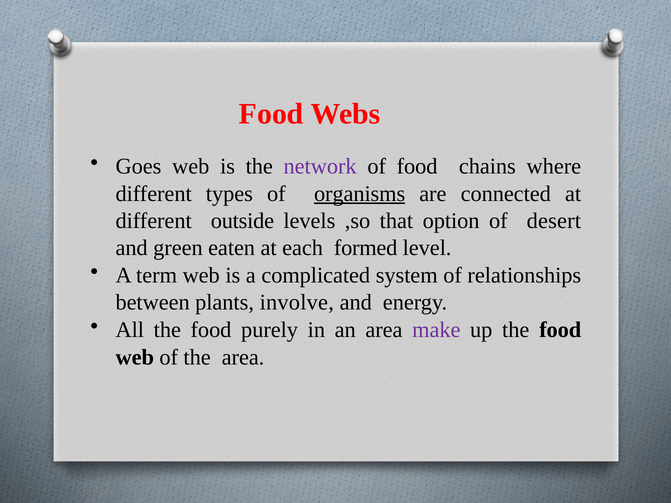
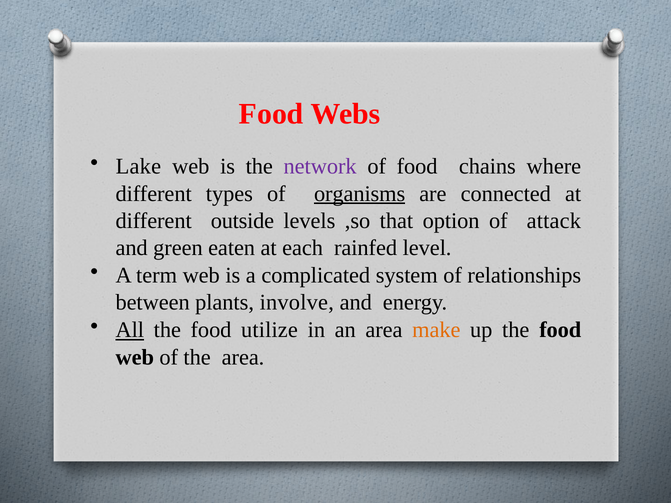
Goes: Goes -> Lake
desert: desert -> attack
formed: formed -> rainfed
All underline: none -> present
purely: purely -> utilize
make colour: purple -> orange
